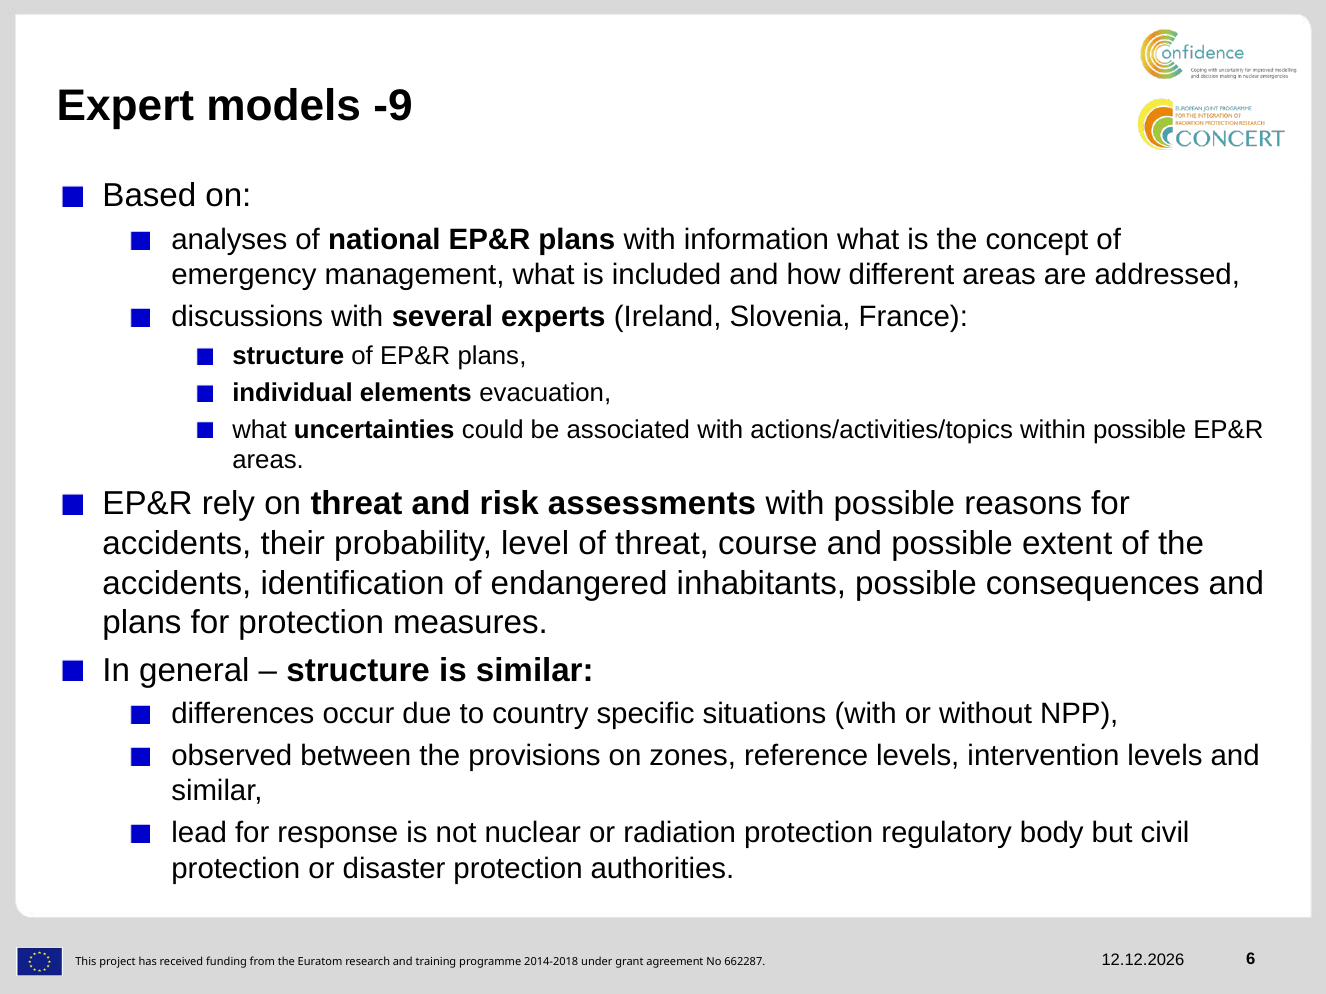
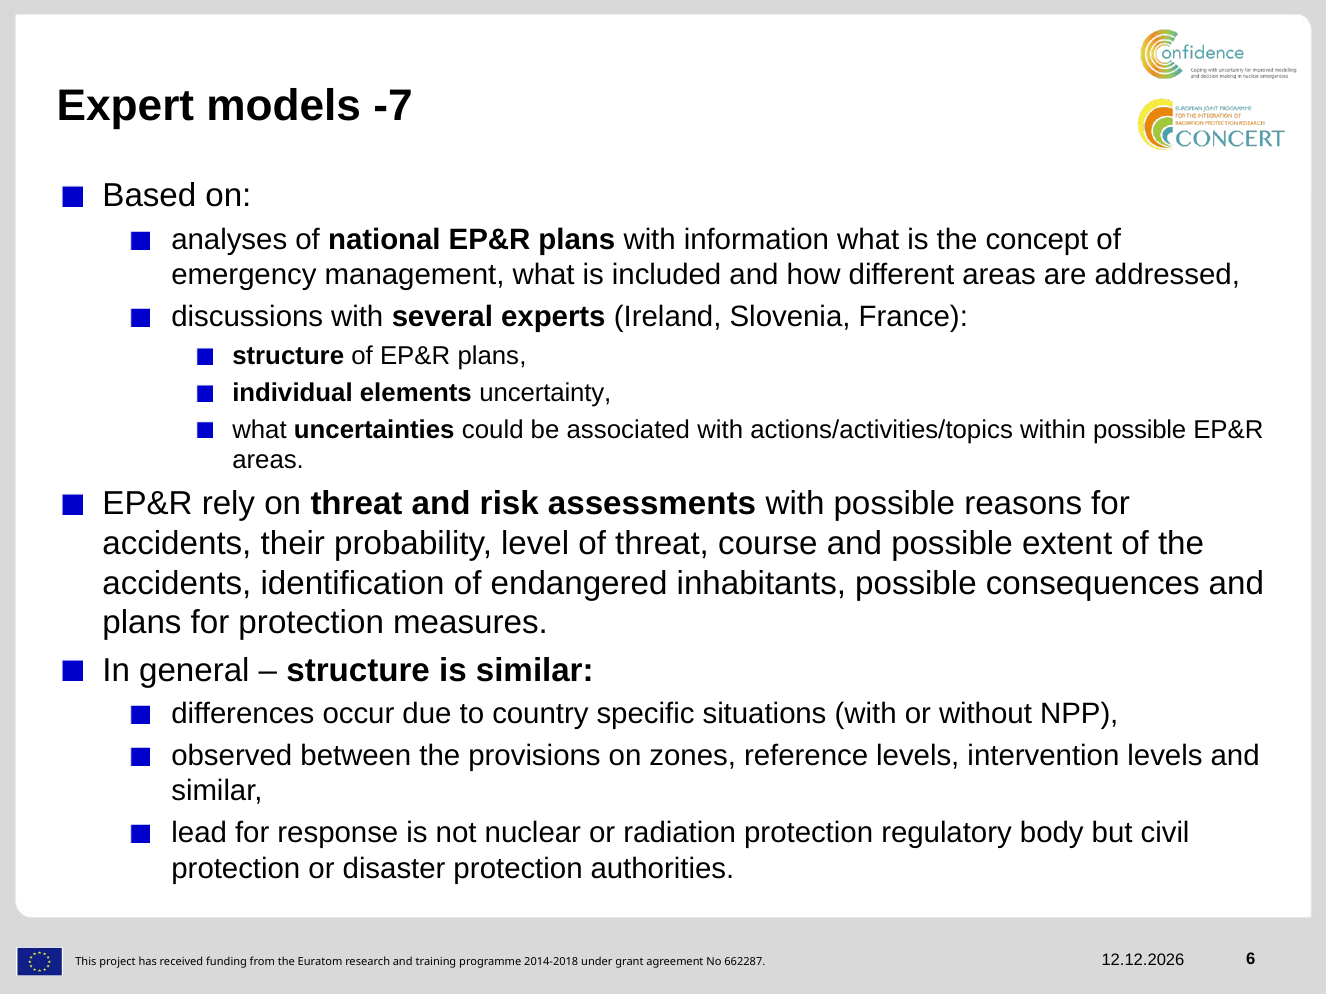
-9: -9 -> -7
evacuation: evacuation -> uncertainty
